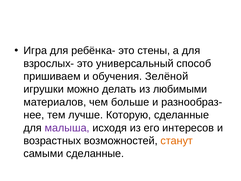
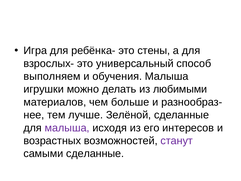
пришиваем: пришиваем -> выполняем
обучения Зелёной: Зелёной -> Малыша
Которую: Которую -> Зелёной
станут colour: orange -> purple
